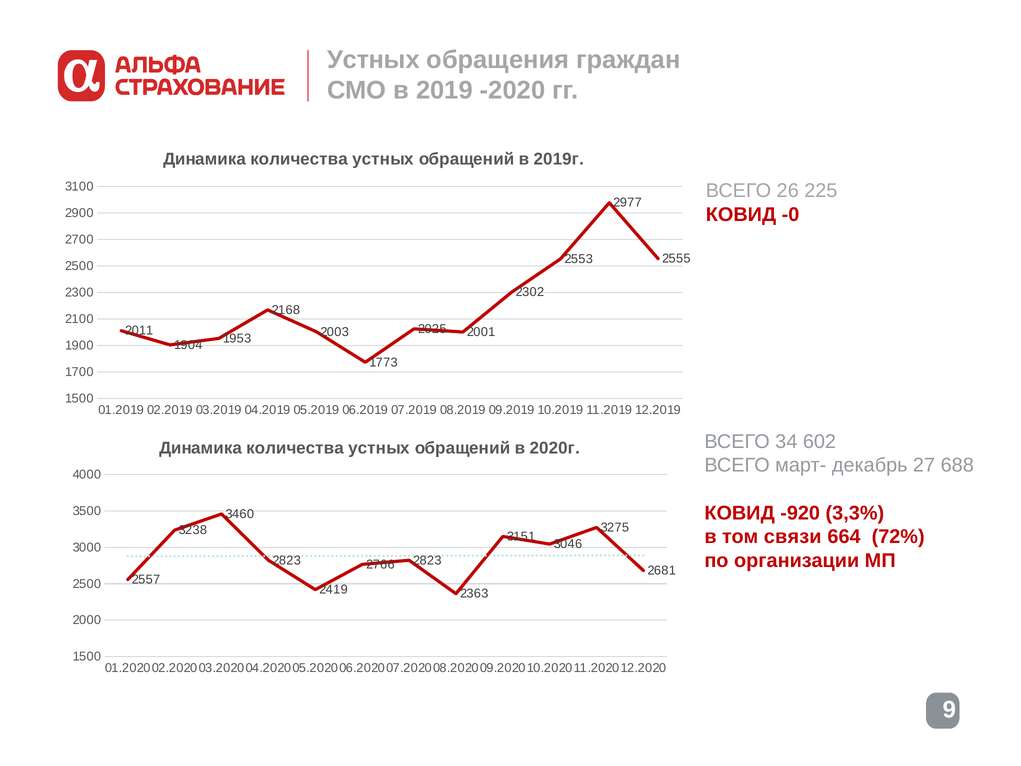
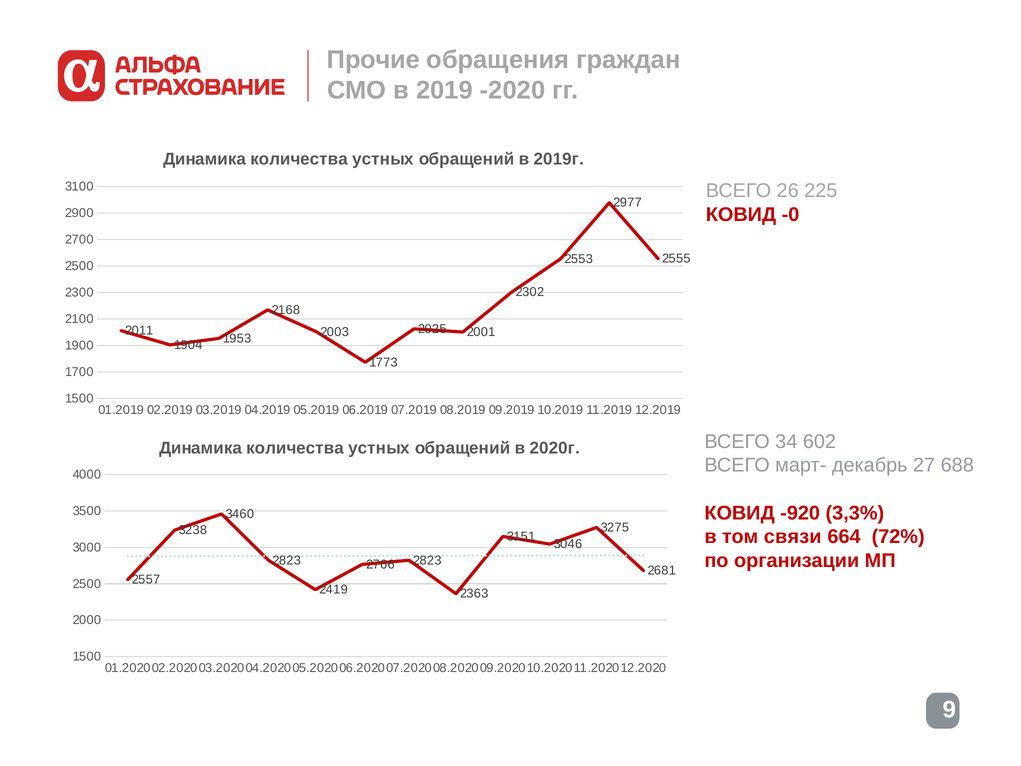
Устных at (373, 60): Устных -> Прочие
